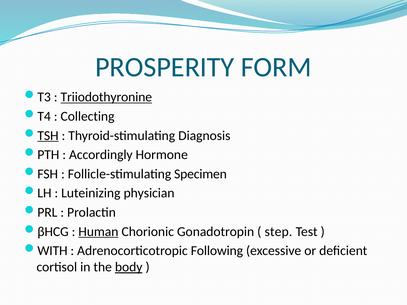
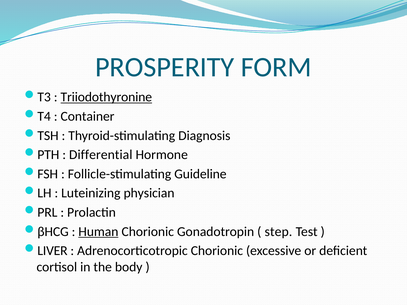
Collecting: Collecting -> Container
TSH underline: present -> none
Accordingly: Accordingly -> Differential
Specimen: Specimen -> Guideline
WITH: WITH -> LIVER
Adrenocorticotropic Following: Following -> Chorionic
body underline: present -> none
